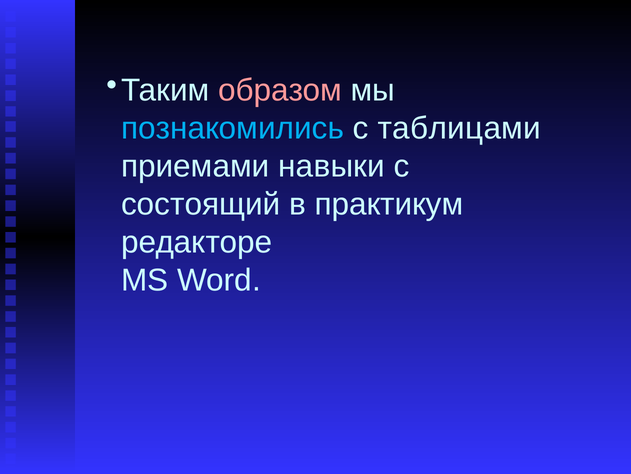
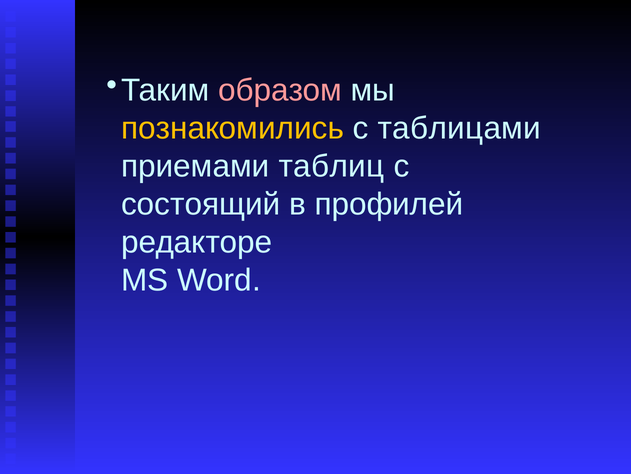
познакомились colour: light blue -> yellow
навыки: навыки -> таблиц
практикум: практикум -> профилей
